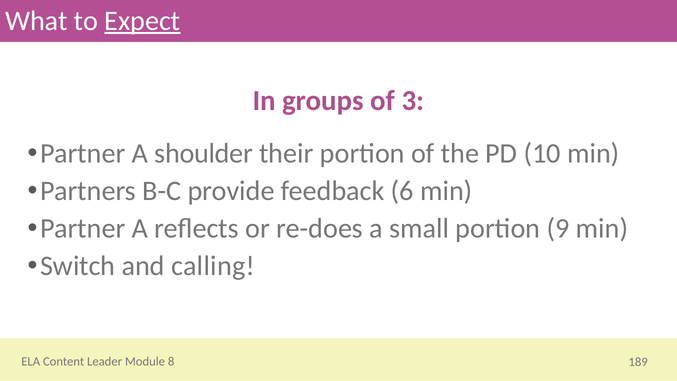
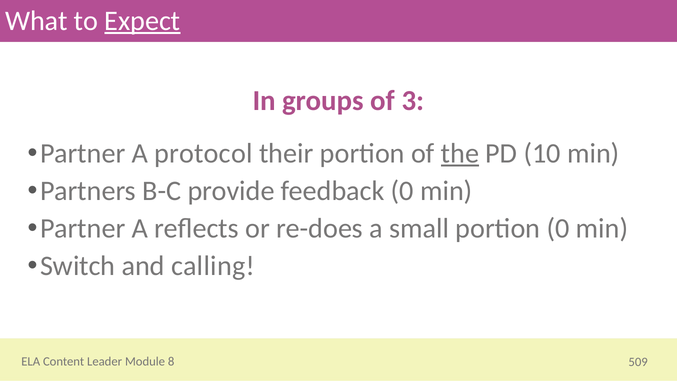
shoulder: shoulder -> protocol
the underline: none -> present
feedback 6: 6 -> 0
portion 9: 9 -> 0
189: 189 -> 509
